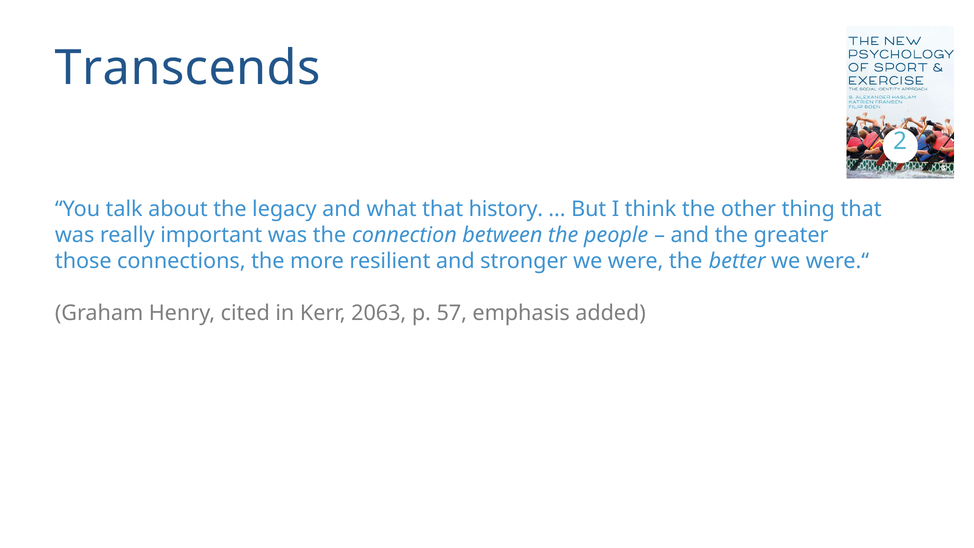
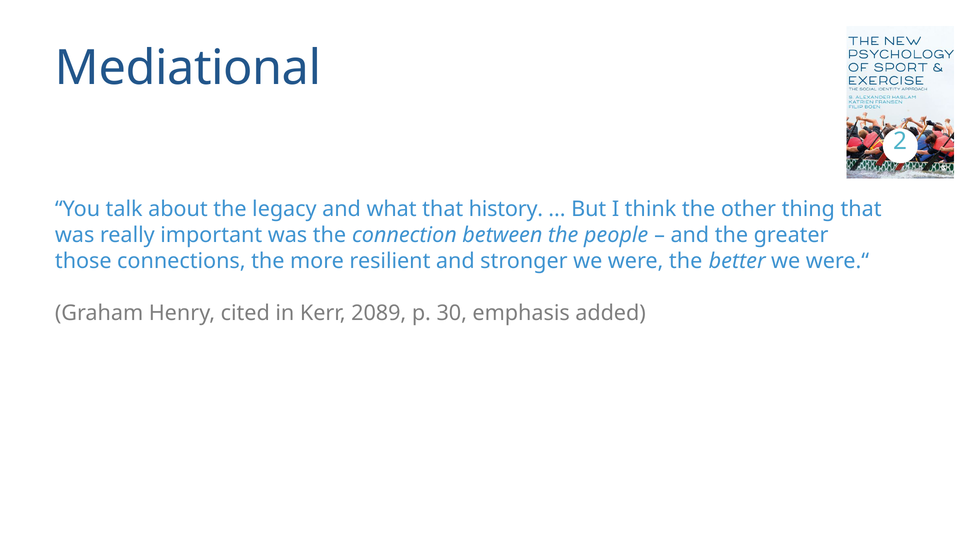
Transcends: Transcends -> Mediational
2063: 2063 -> 2089
57: 57 -> 30
